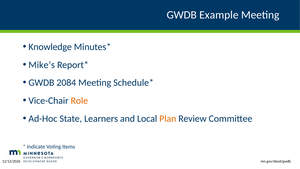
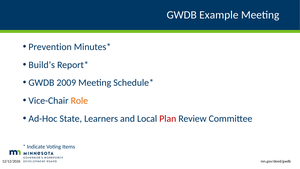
Knowledge: Knowledge -> Prevention
Mike’s: Mike’s -> Build’s
2084: 2084 -> 2009
Plan colour: orange -> red
